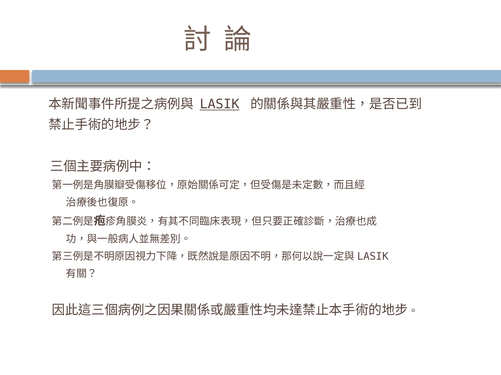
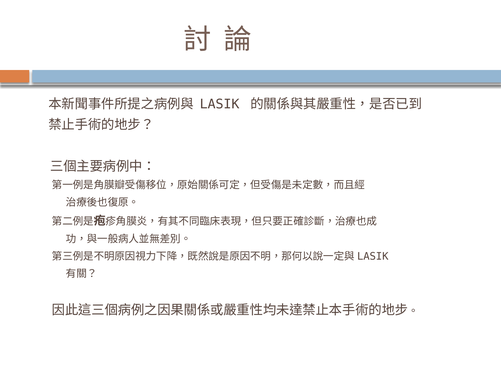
LASIK underline: present -> none
